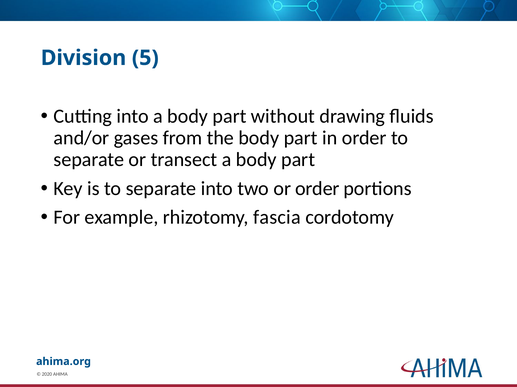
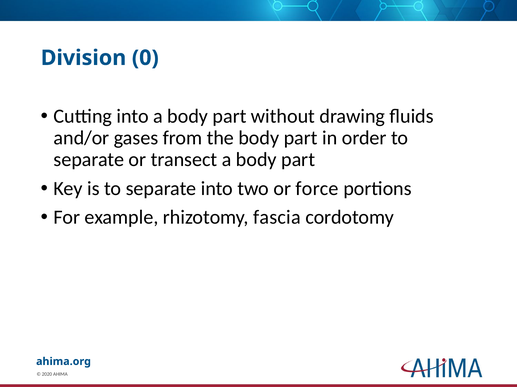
5: 5 -> 0
or order: order -> force
